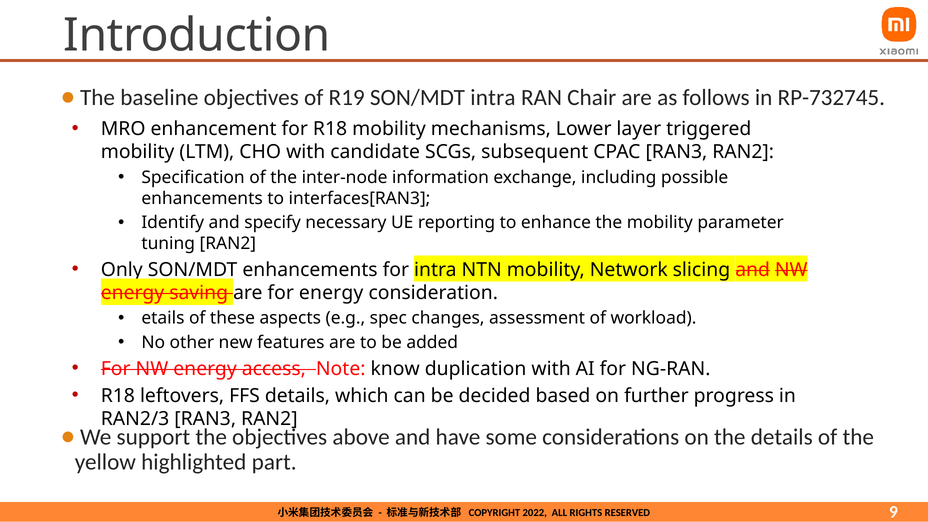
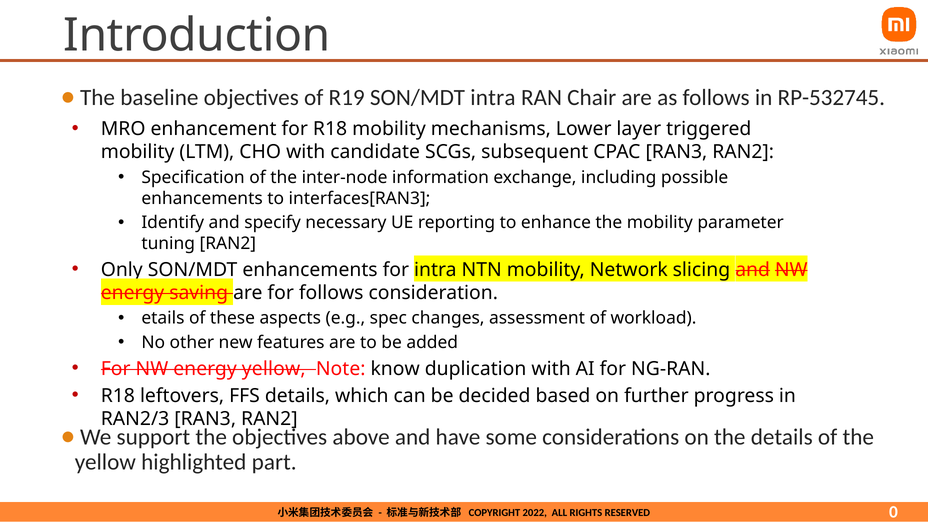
RP-732745: RP-732745 -> RP-532745
for energy: energy -> follows
energy access: access -> yellow
9: 9 -> 0
